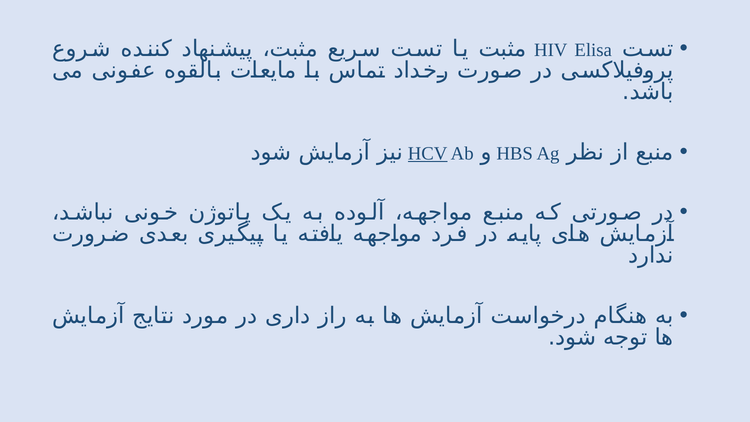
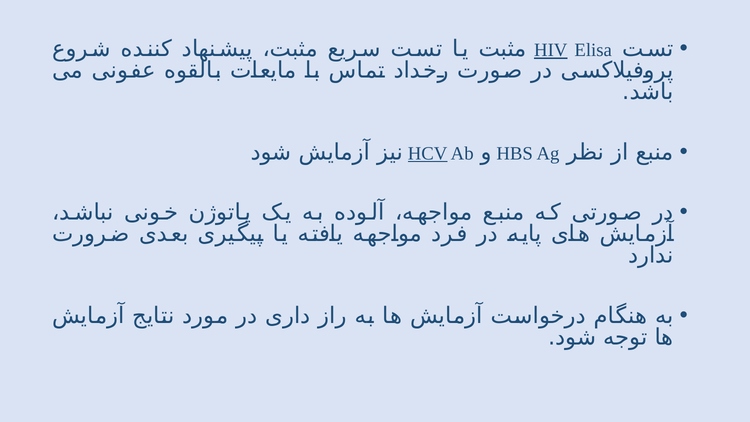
HIV underline: none -> present
